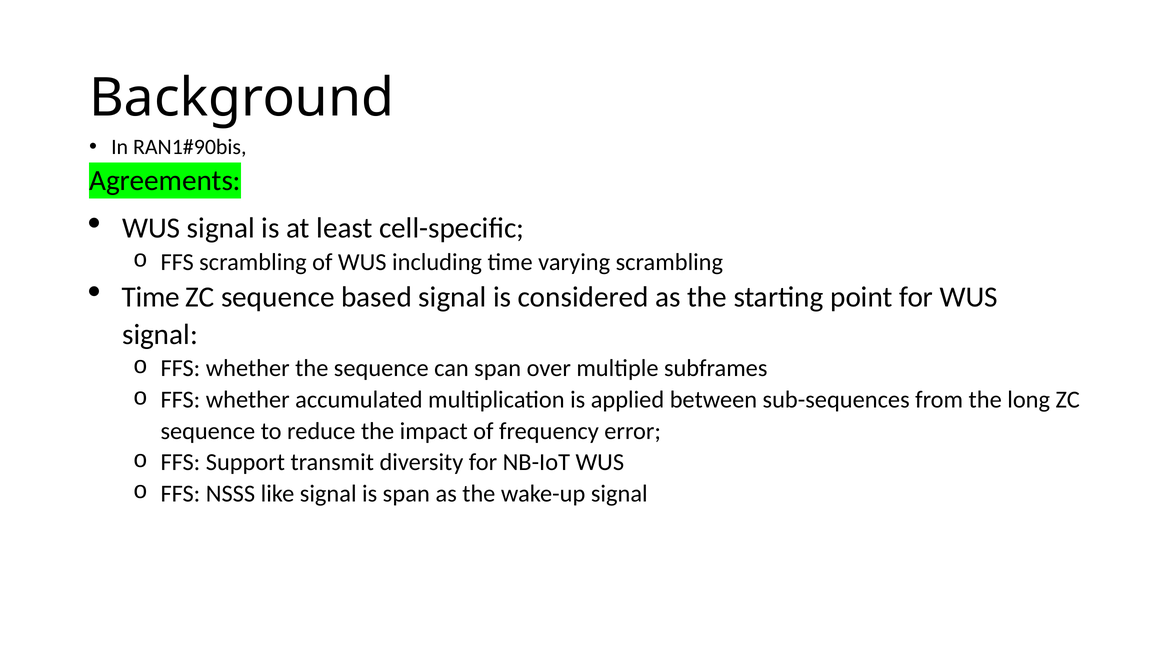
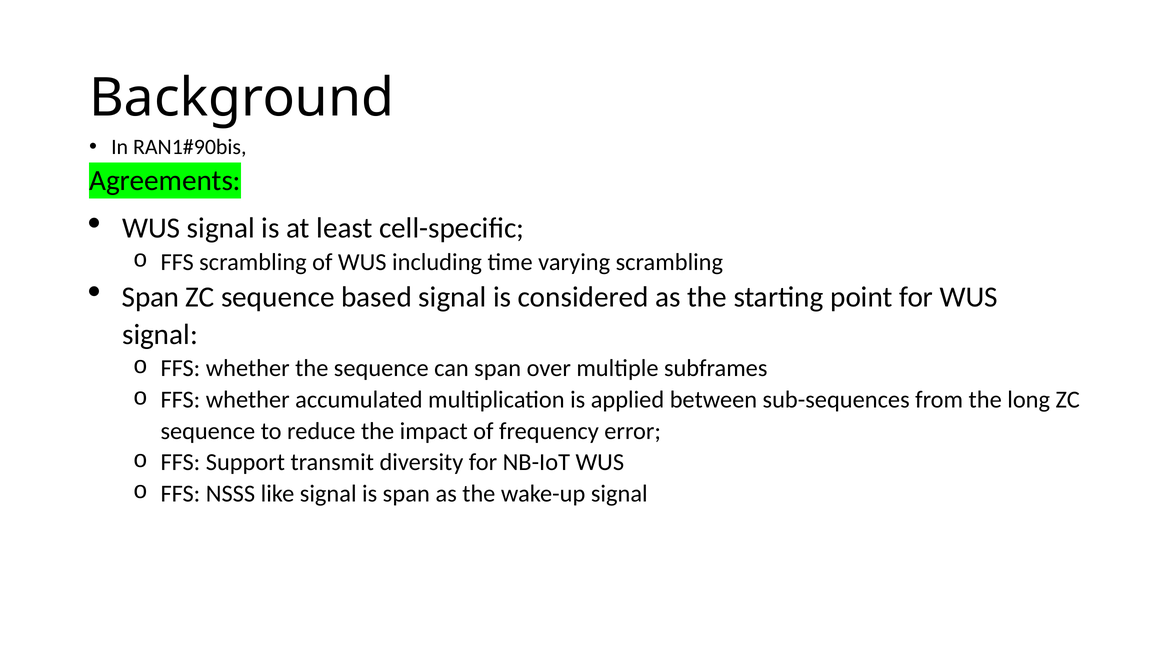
Time at (151, 297): Time -> Span
